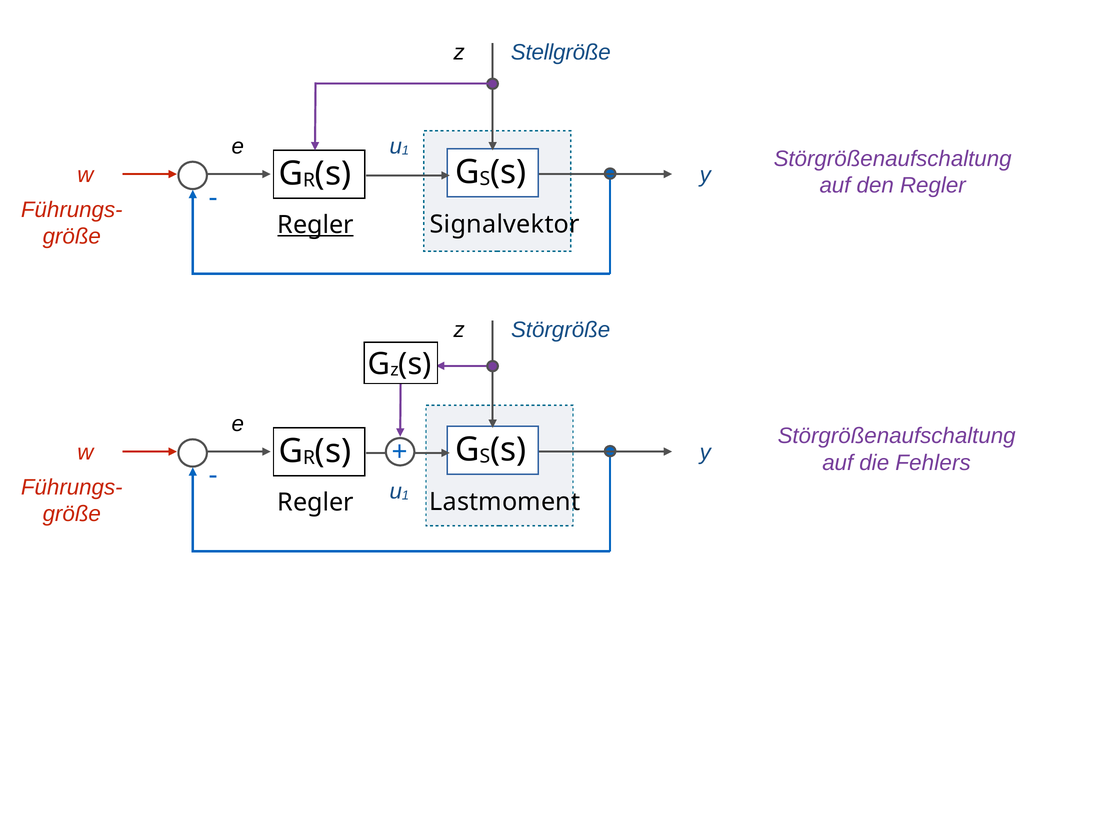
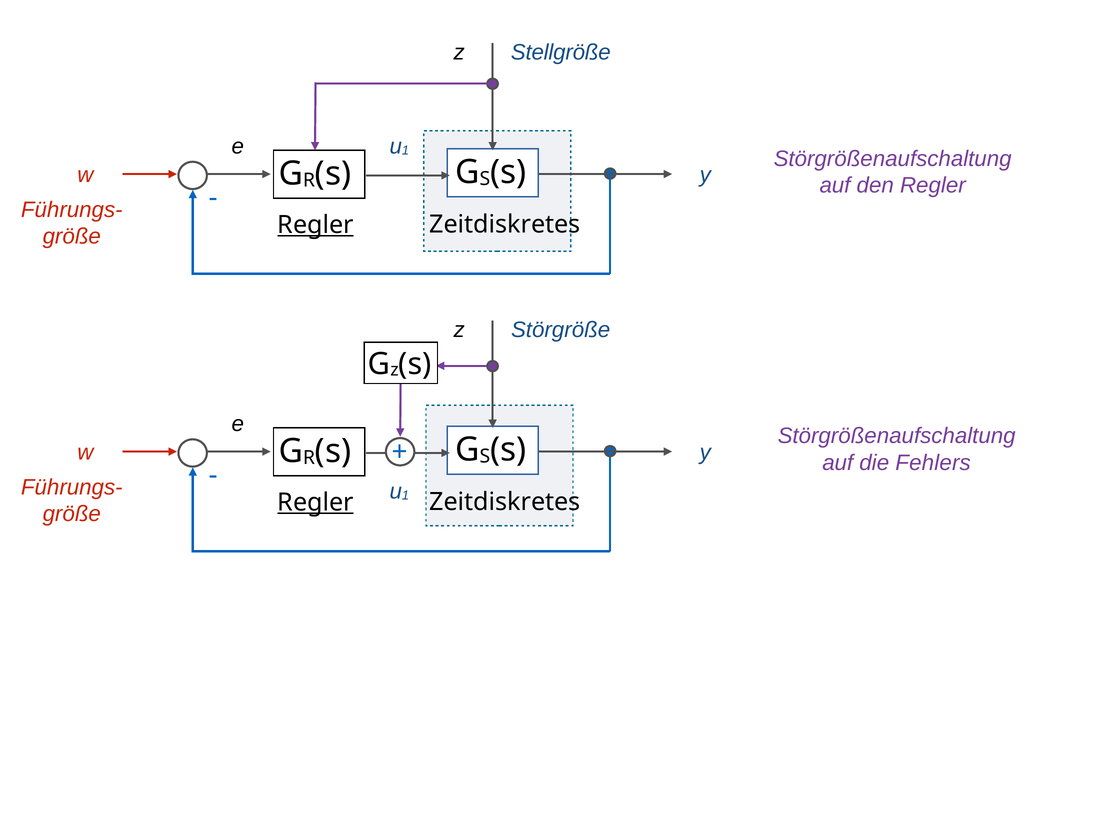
Signalvektor at (505, 224): Signalvektor -> Zeitdiskretes
Lastmoment at (505, 502): Lastmoment -> Zeitdiskretes
Regler at (316, 503) underline: none -> present
